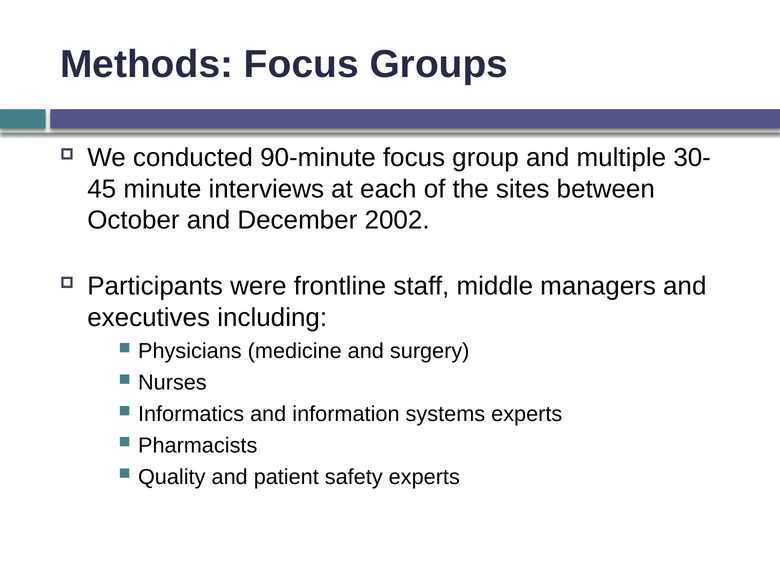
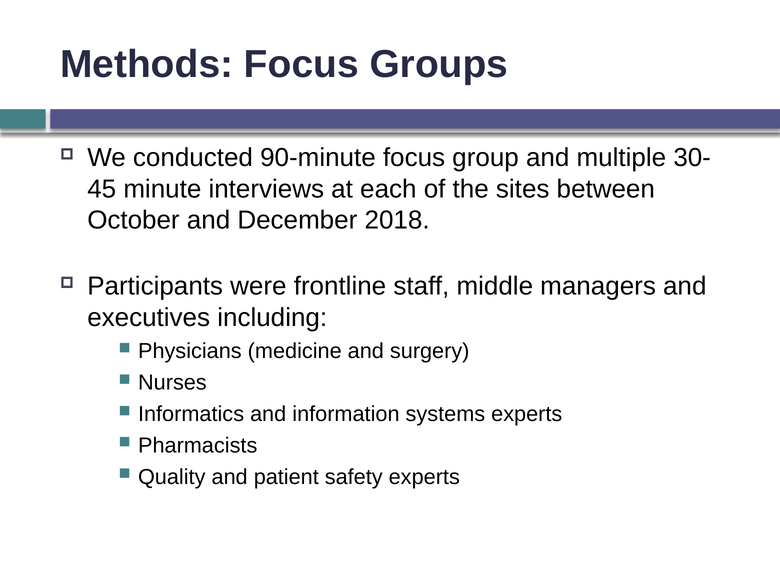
2002: 2002 -> 2018
